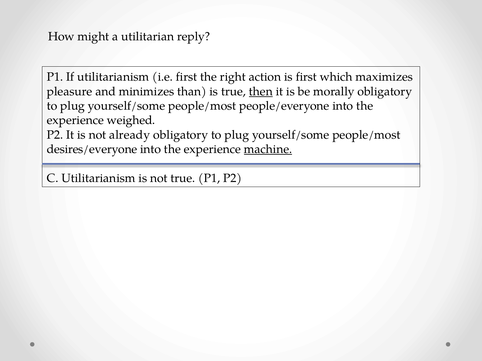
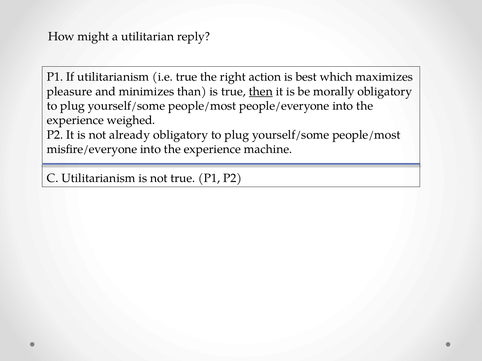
i.e first: first -> true
is first: first -> best
desires/everyone: desires/everyone -> misfire/everyone
machine underline: present -> none
